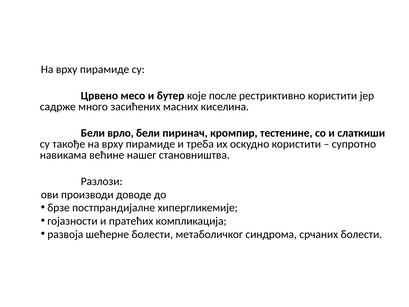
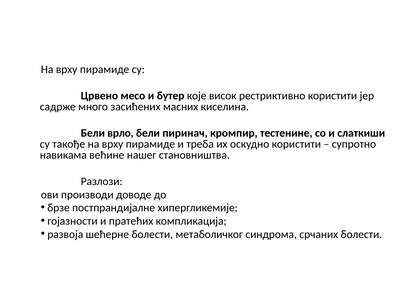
после: после -> висок
